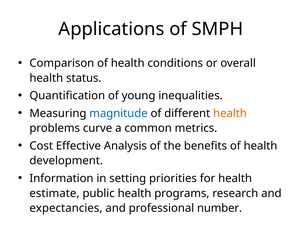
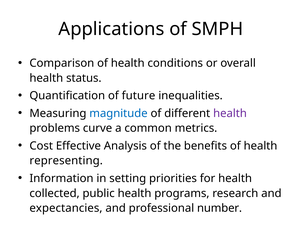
young: young -> future
health at (230, 114) colour: orange -> purple
development: development -> representing
estimate: estimate -> collected
